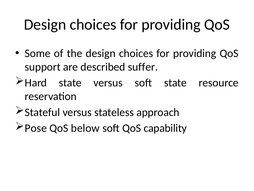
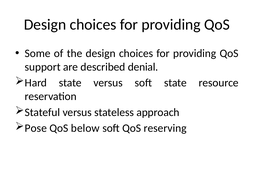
suffer: suffer -> denial
capability: capability -> reserving
